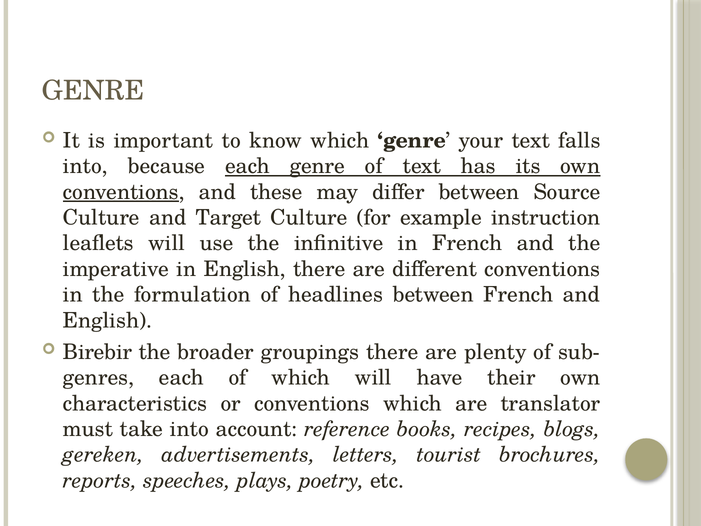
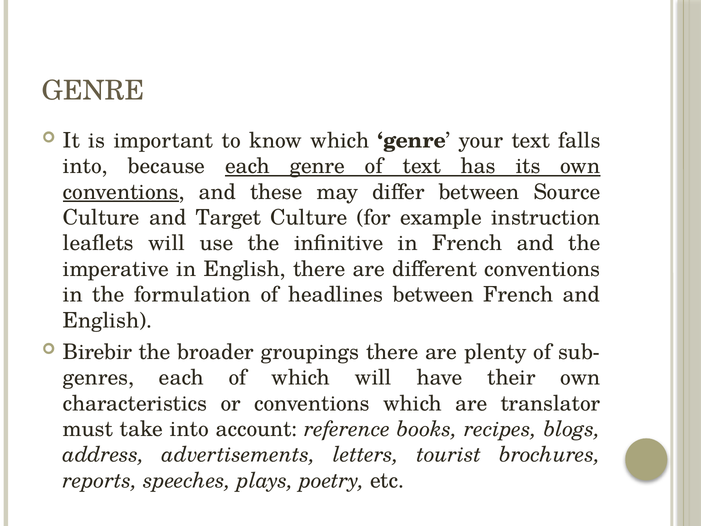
gereken: gereken -> address
